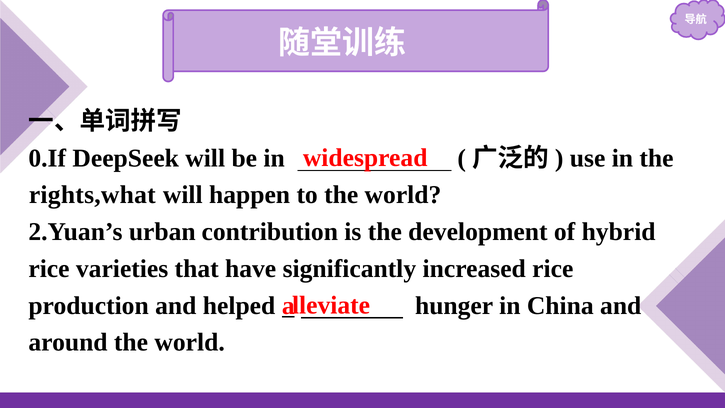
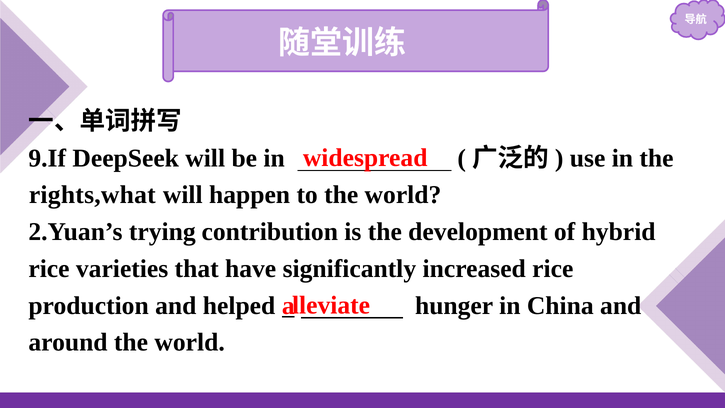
0.If: 0.If -> 9.If
urban: urban -> trying
